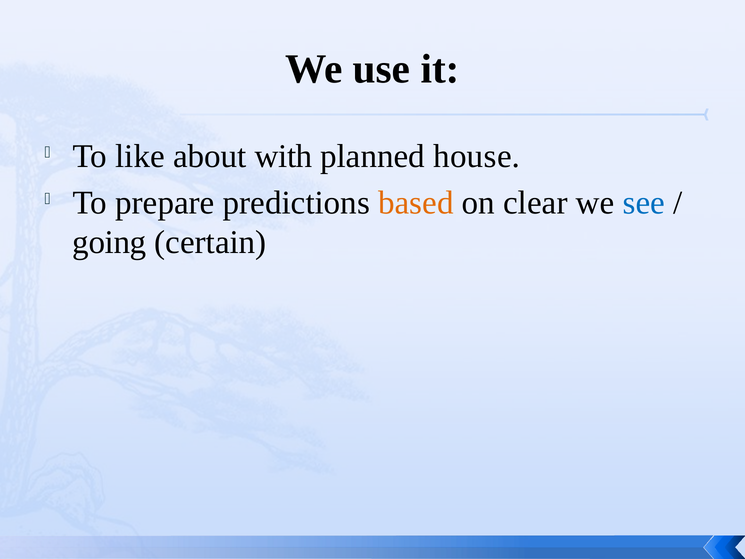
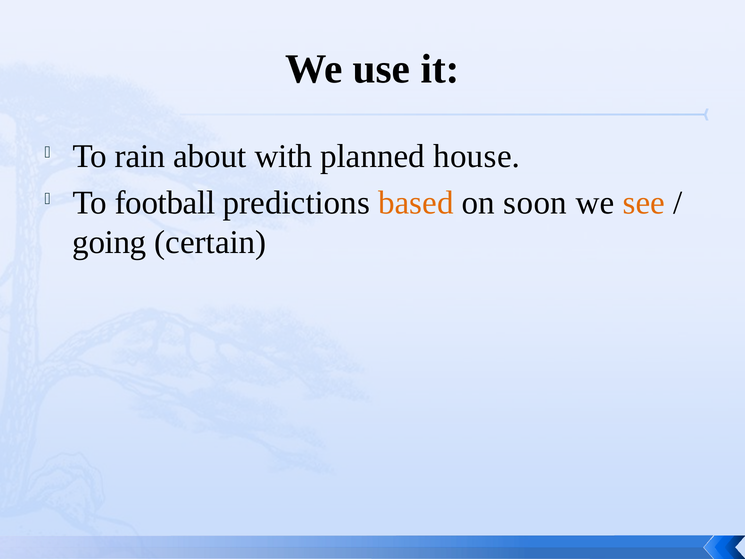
like: like -> rain
prepare: prepare -> football
clear: clear -> soon
see colour: blue -> orange
